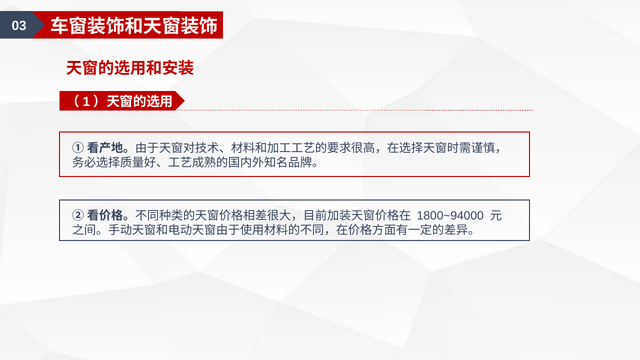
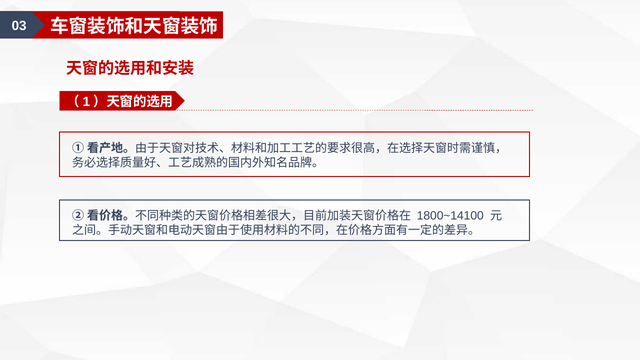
1800~94000: 1800~94000 -> 1800~14100
